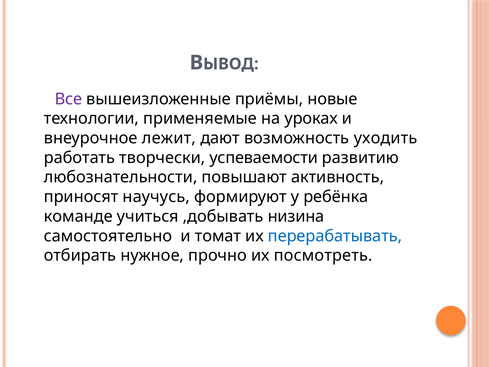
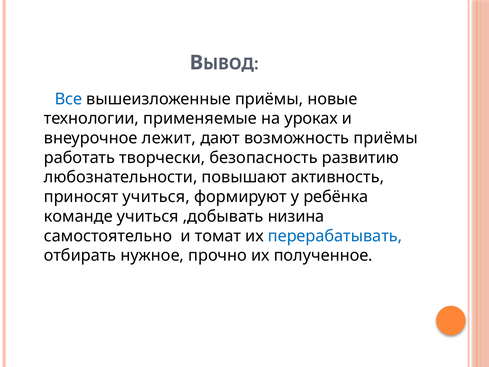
Все colour: purple -> blue
возможность уходить: уходить -> приёмы
успеваемости: успеваемости -> безопасность
приносят научусь: научусь -> учиться
посмотреть: посмотреть -> полученное
